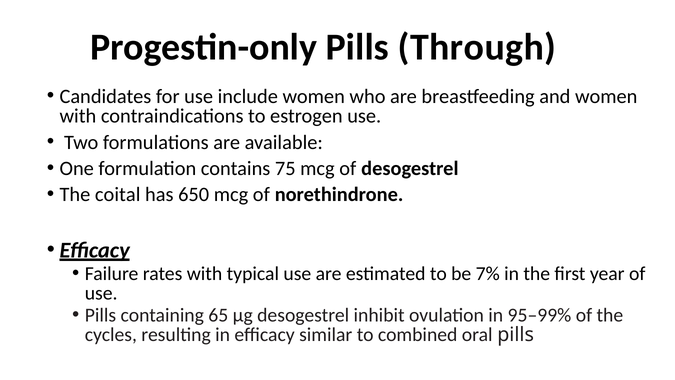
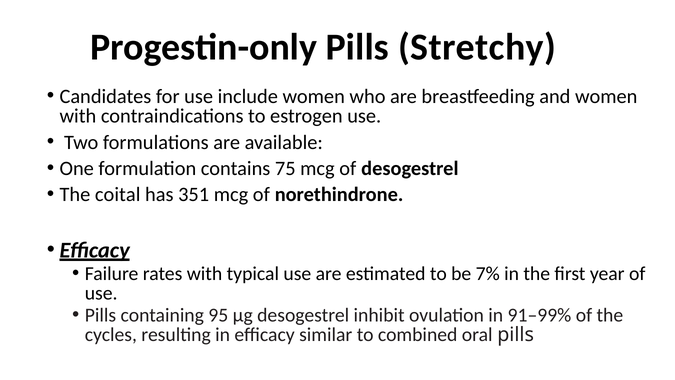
Through: Through -> Stretchy
650: 650 -> 351
65: 65 -> 95
95–99%: 95–99% -> 91–99%
